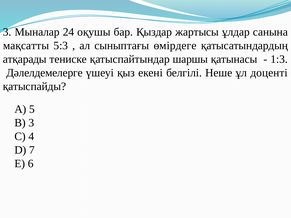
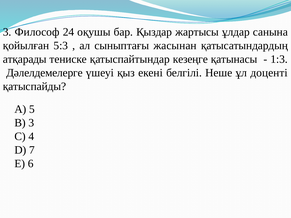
Мыналар: Мыналар -> Философ
мақсатты: мақсатты -> қойылған
өмірдеге: өмірдеге -> жасынан
шаршы: шаршы -> кезеңге
